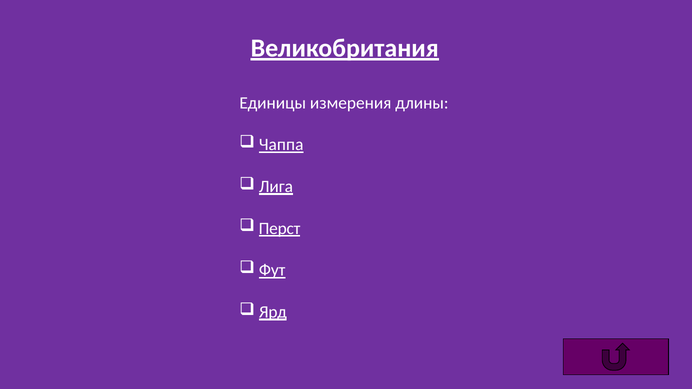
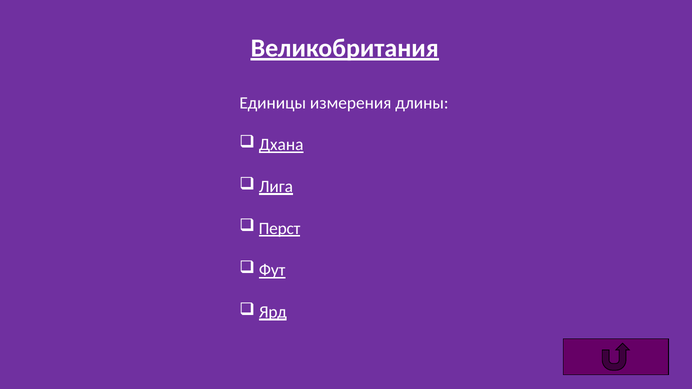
Чаппа: Чаппа -> Дхана
